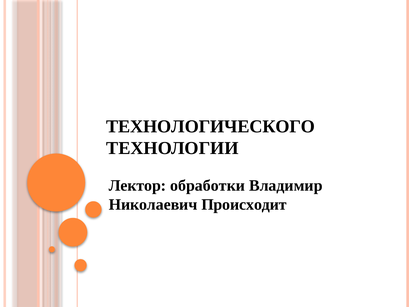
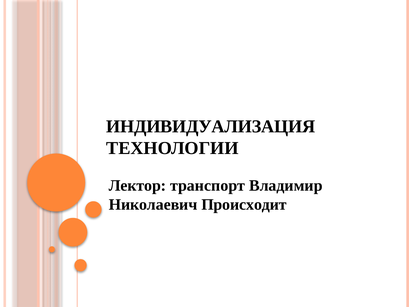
ТЕХНОЛОГИЧЕСКОГО: ТЕХНОЛОГИЧЕСКОГО -> ИНДИВИДУАЛИЗАЦИЯ
обработки: обработки -> транспорт
